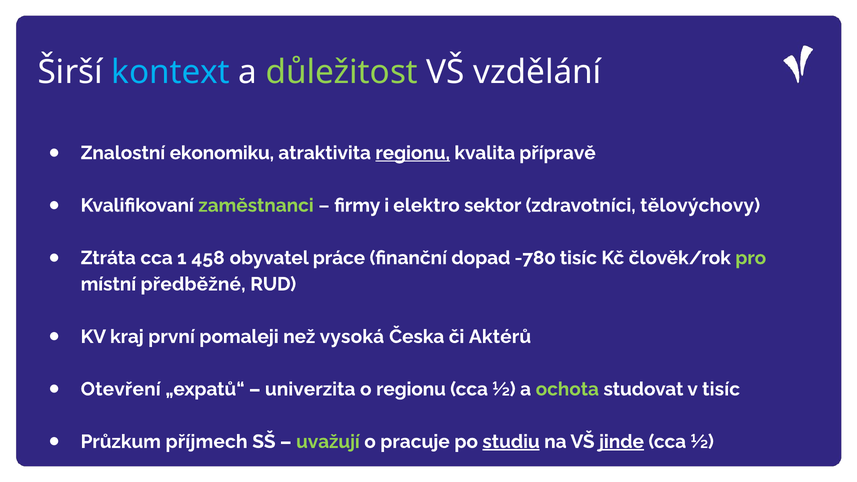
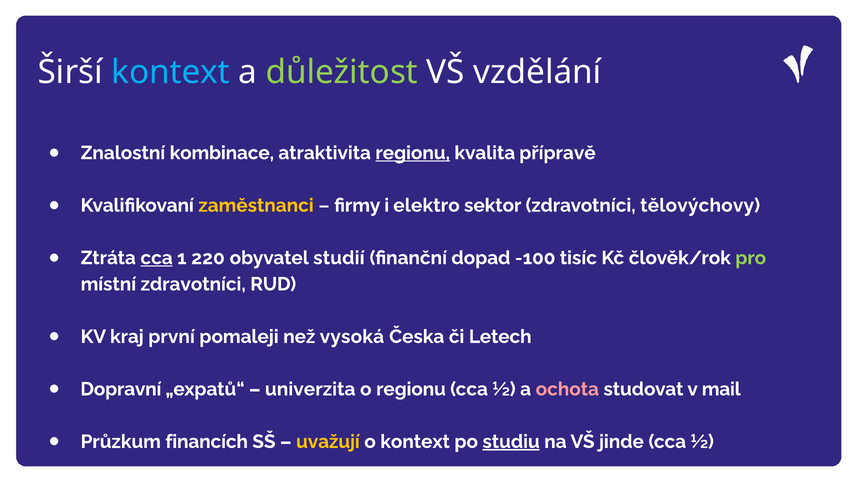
ekonomiku: ekonomiku -> kombinace
zaměstnanci colour: light green -> yellow
cca at (157, 258) underline: none -> present
458: 458 -> 220
práce: práce -> studií
-780: -780 -> -100
místní předběžné: předběžné -> zdravotníci
Aktérů: Aktérů -> Letech
Otevření: Otevření -> Dopravní
ochota colour: light green -> pink
v tisíc: tisíc -> mail
příjmech: příjmech -> financích
uvažují colour: light green -> yellow
o pracuje: pracuje -> kontext
jinde underline: present -> none
